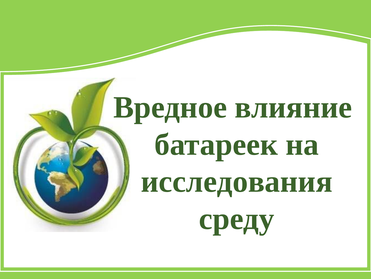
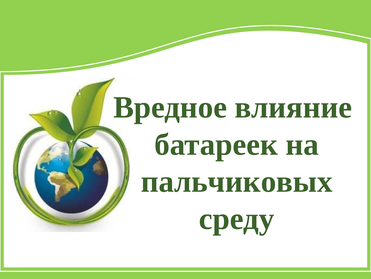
исследования: исследования -> пальчиковых
